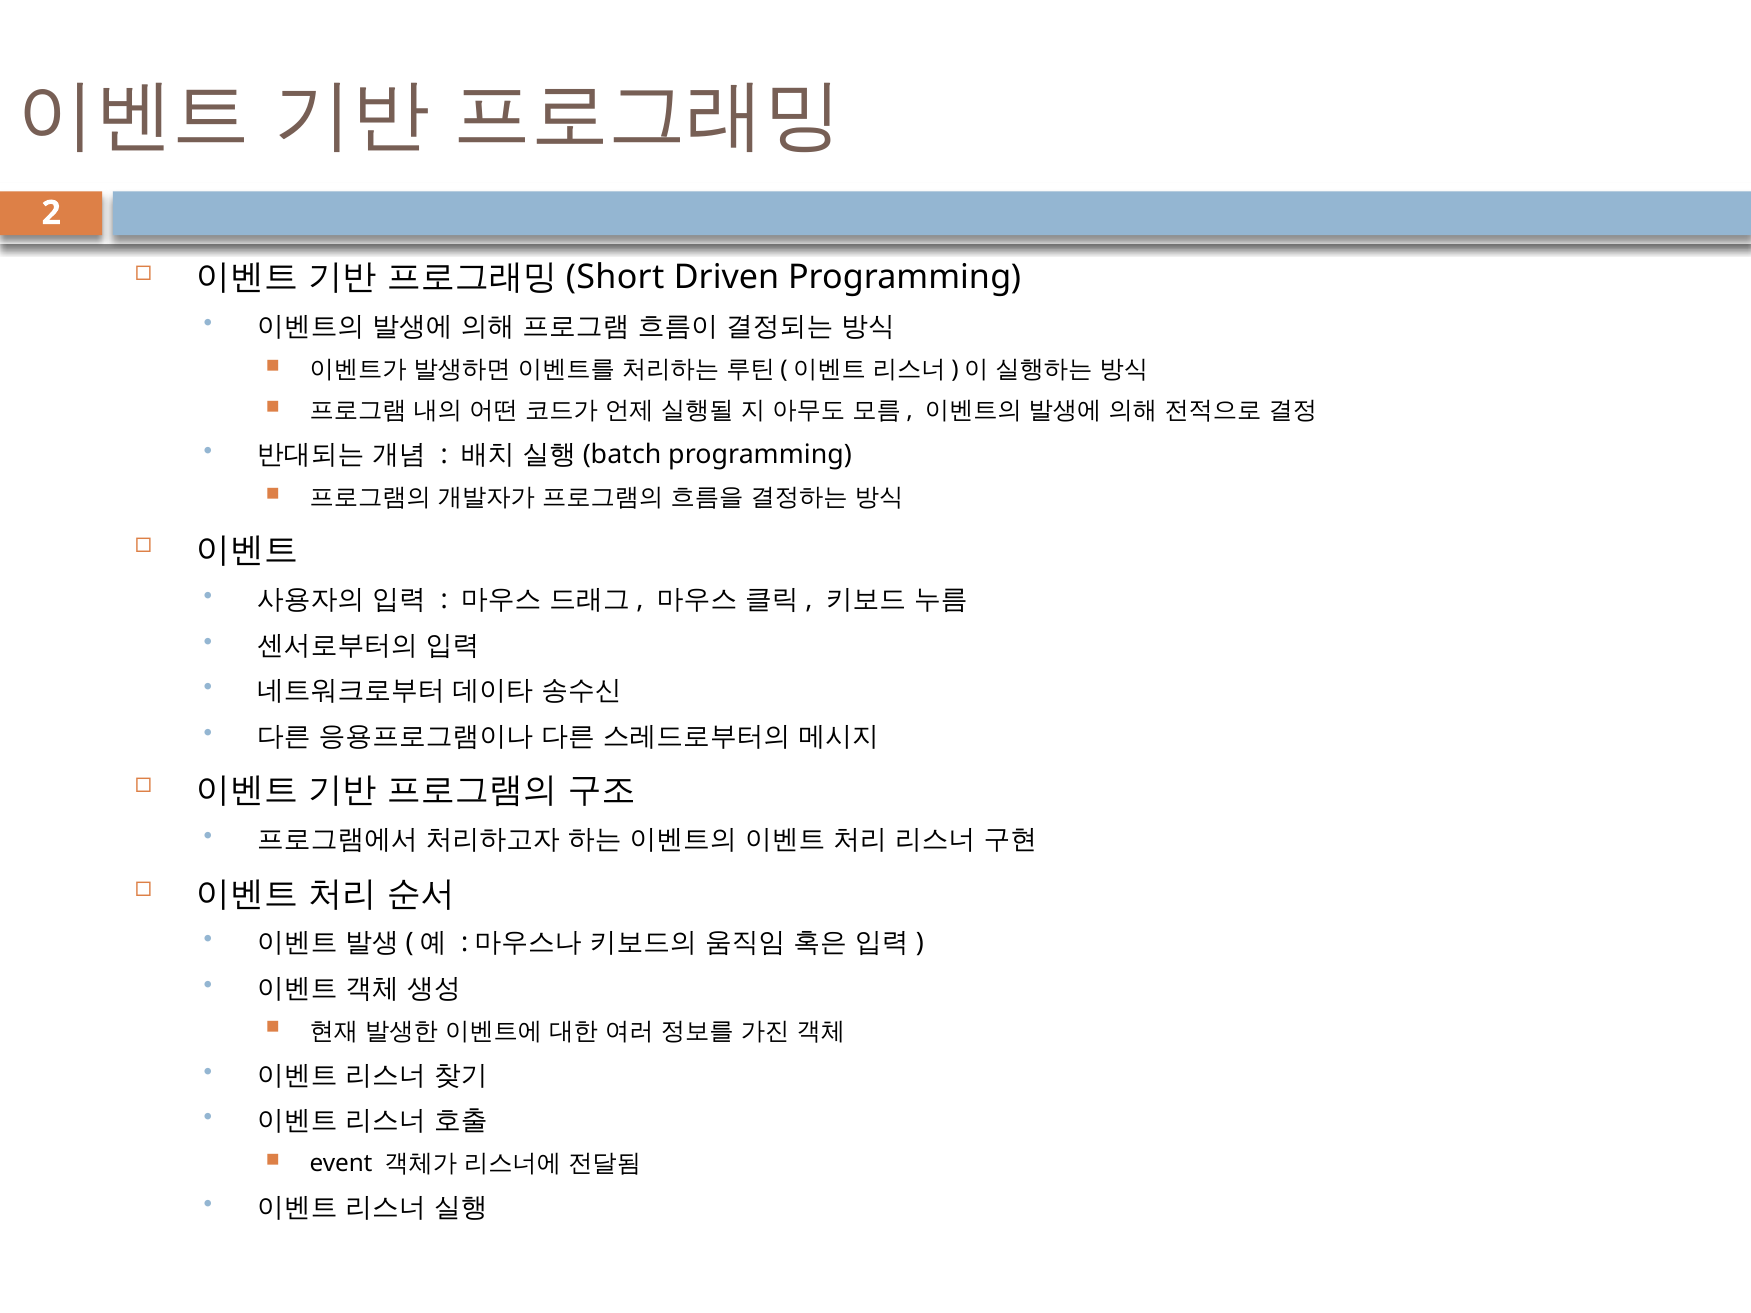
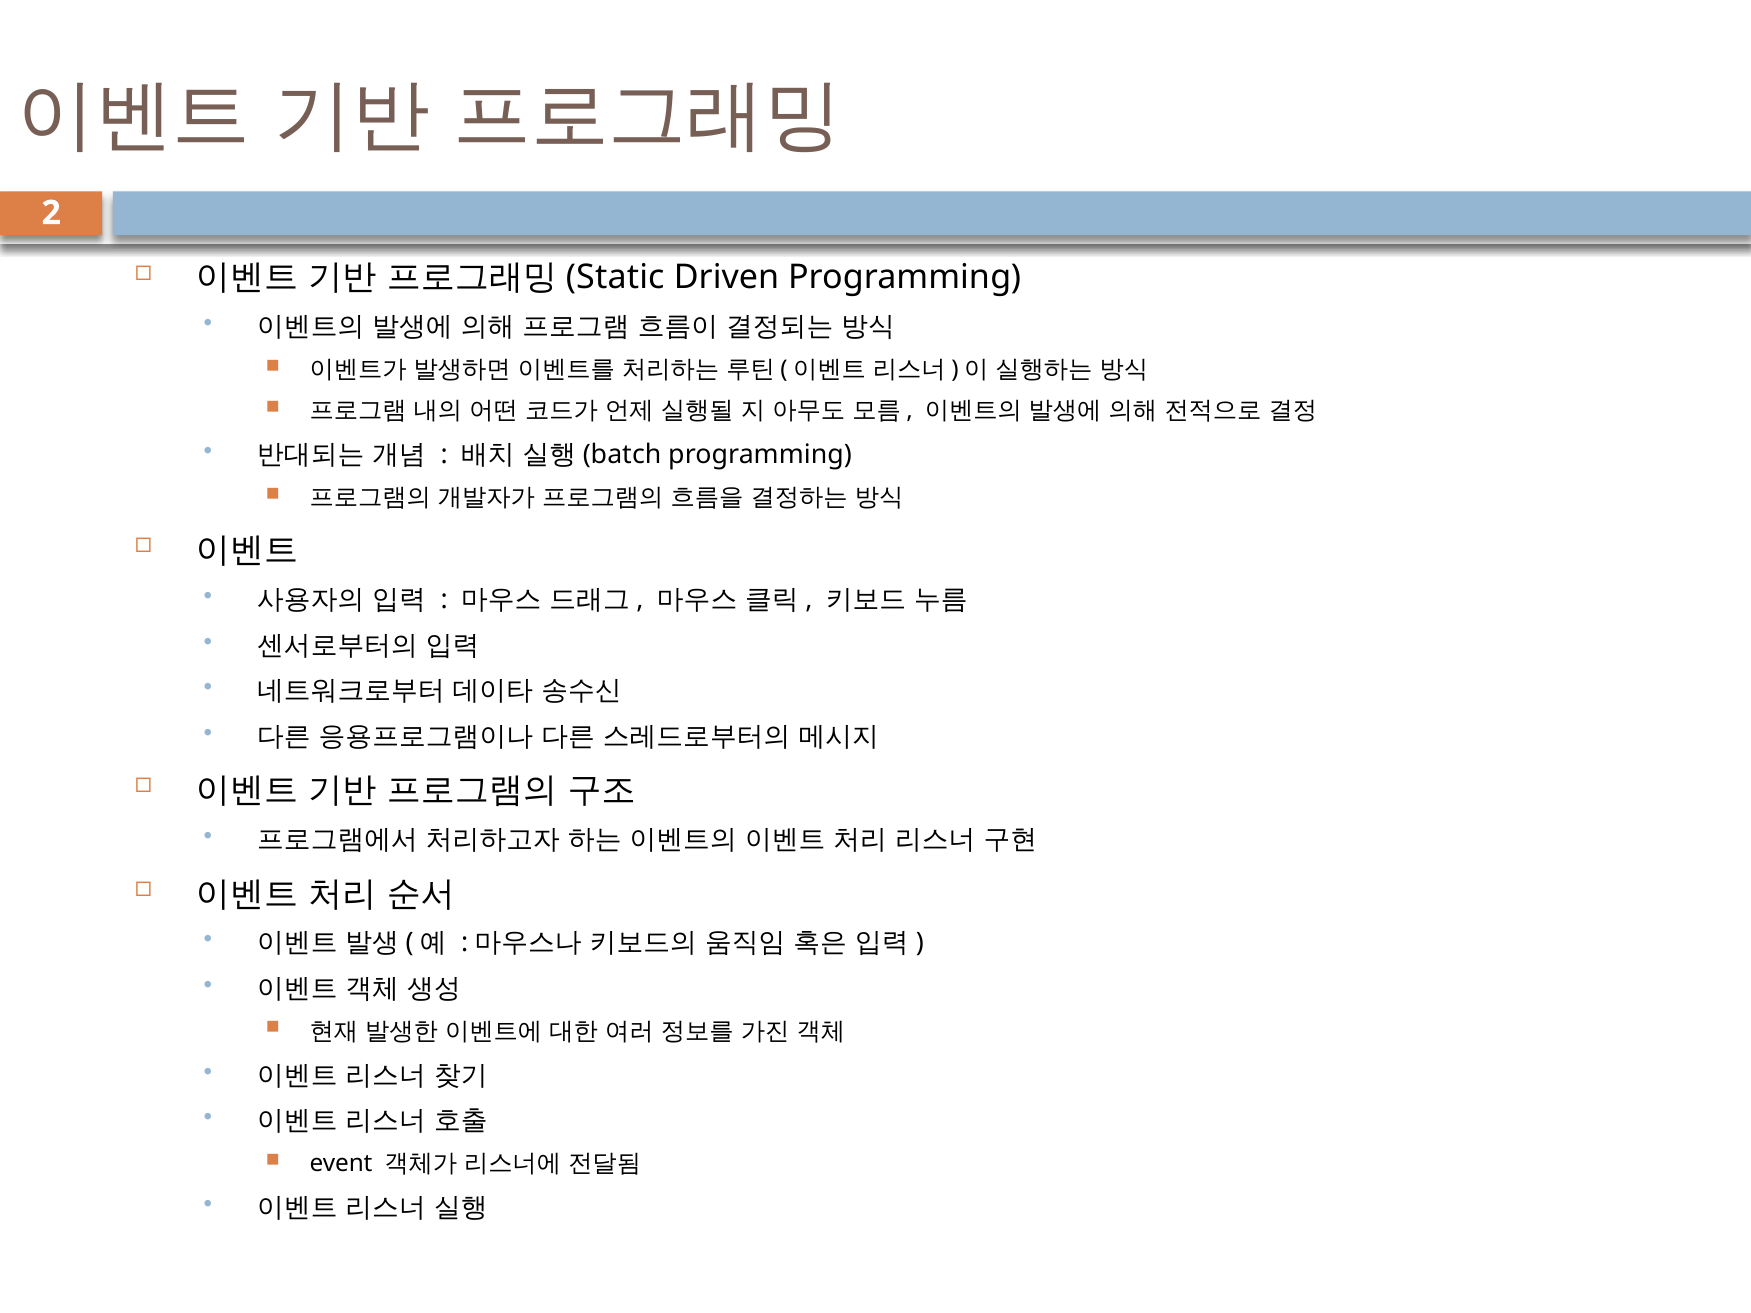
Short: Short -> Static
